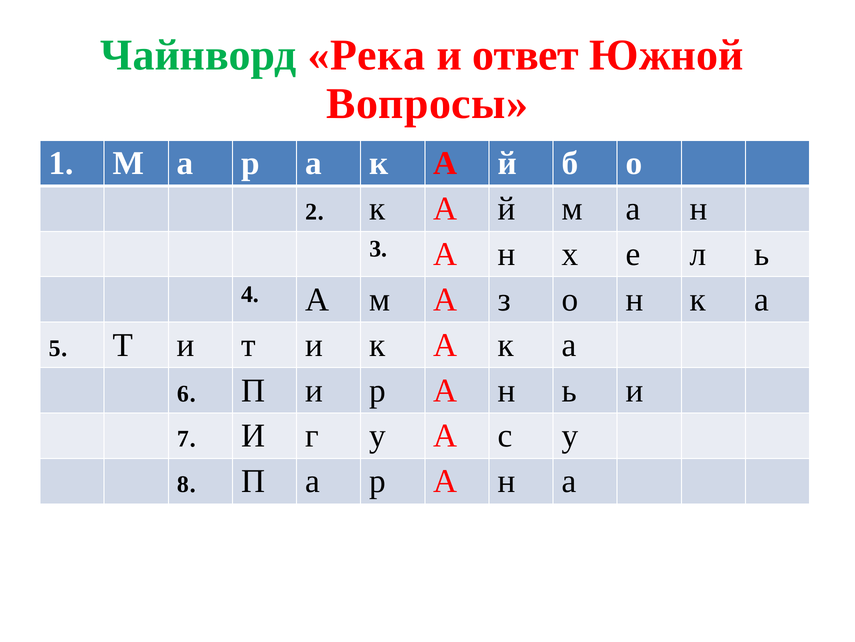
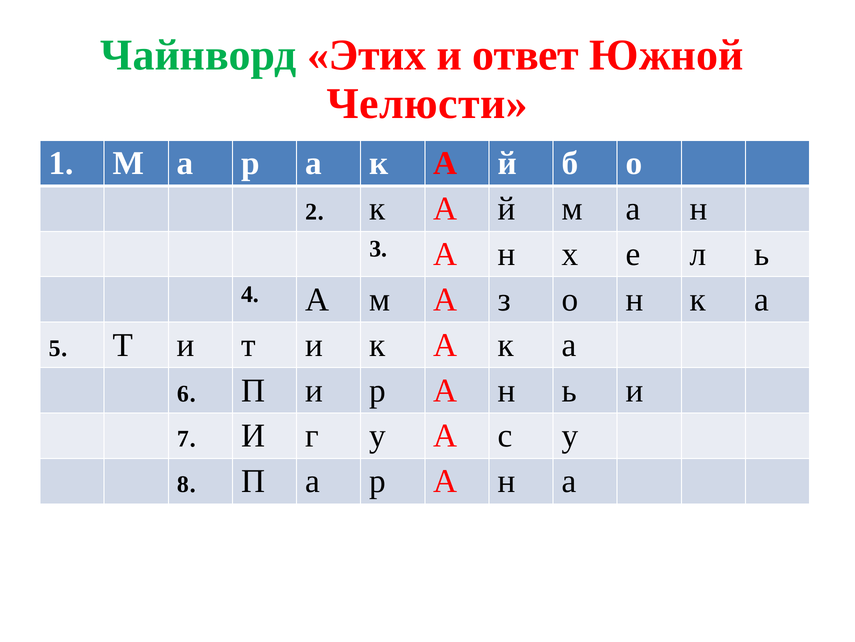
Река: Река -> Этих
Вопросы: Вопросы -> Челюсти
